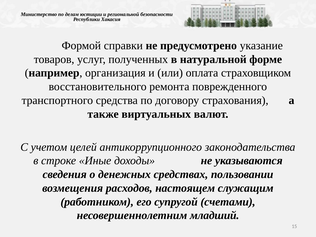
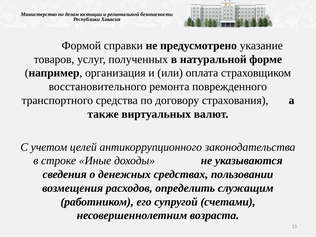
настоящем: настоящем -> определить
младший: младший -> возраста
